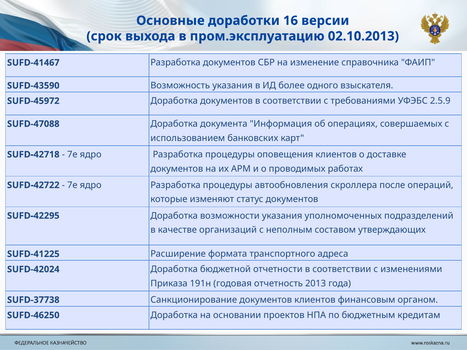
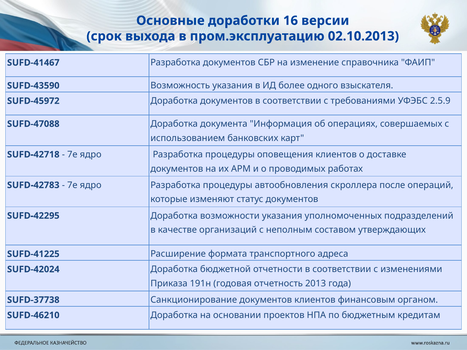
SUFD-42722: SUFD-42722 -> SUFD-42783
SUFD-46250: SUFD-46250 -> SUFD-46210
